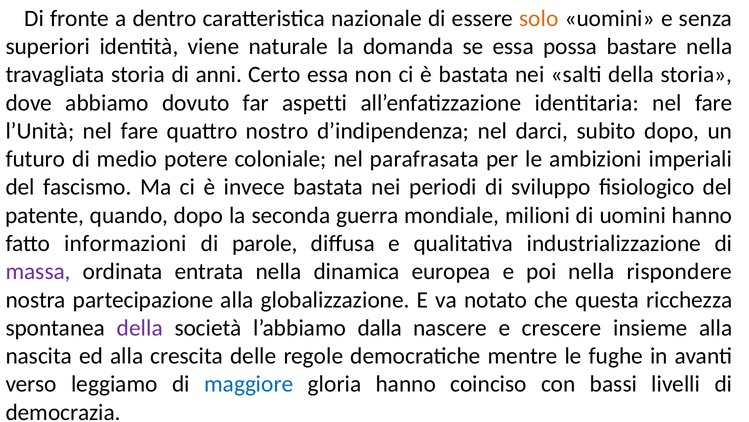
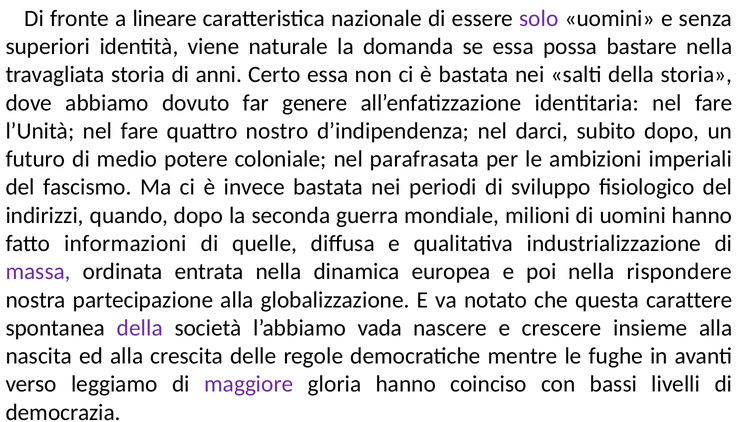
dentro: dentro -> lineare
solo colour: orange -> purple
aspetti: aspetti -> genere
patente: patente -> indirizzi
parole: parole -> quelle
ricchezza: ricchezza -> carattere
dalla: dalla -> vada
maggiore colour: blue -> purple
